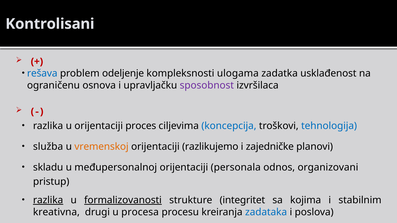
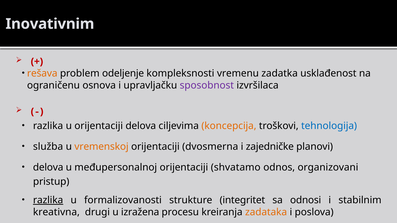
Kontrolisani: Kontrolisani -> Inovativnim
rešava colour: blue -> orange
ulogama: ulogama -> vremenu
orijentaciji proces: proces -> delova
koncepcija colour: blue -> orange
razlikujemo: razlikujemo -> dvosmerna
skladu at (48, 168): skladu -> delova
personala: personala -> shvatamo
formalizovanosti underline: present -> none
kojima: kojima -> odnosi
procesa: procesa -> izražena
zadataka colour: blue -> orange
